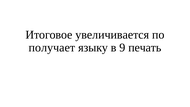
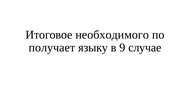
увеличивается: увеличивается -> необходимого
печать: печать -> случае
